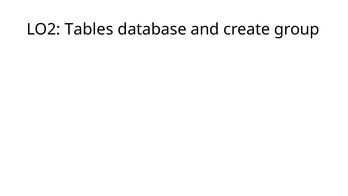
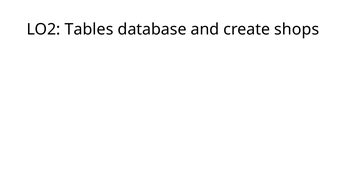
group: group -> shops
